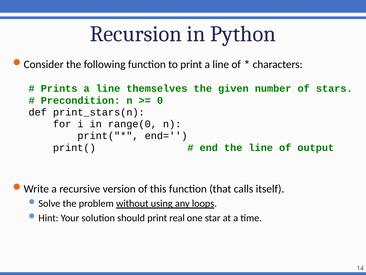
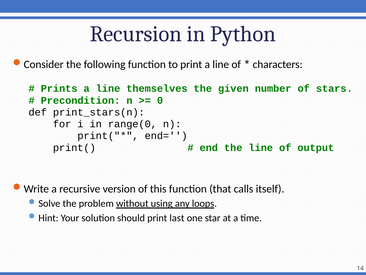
real: real -> last
